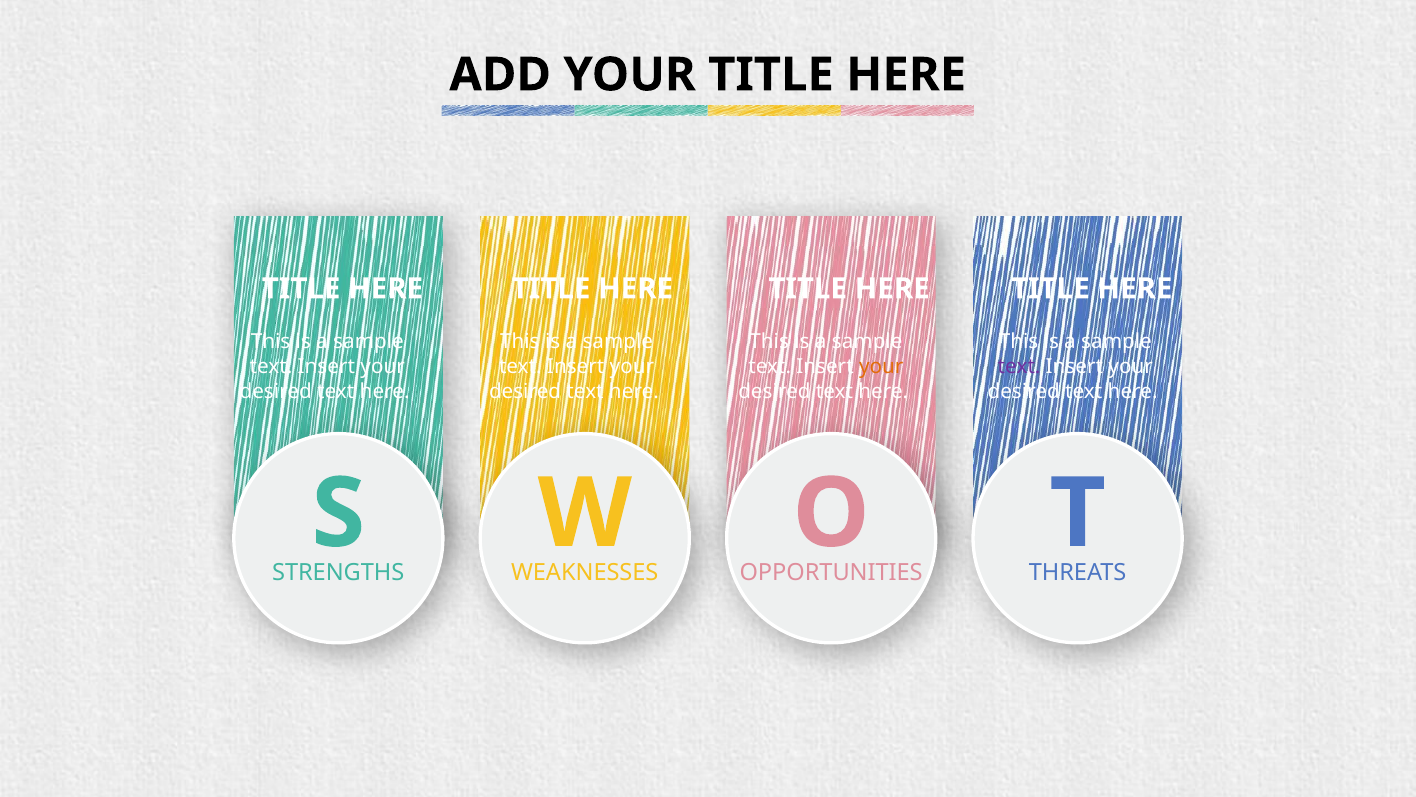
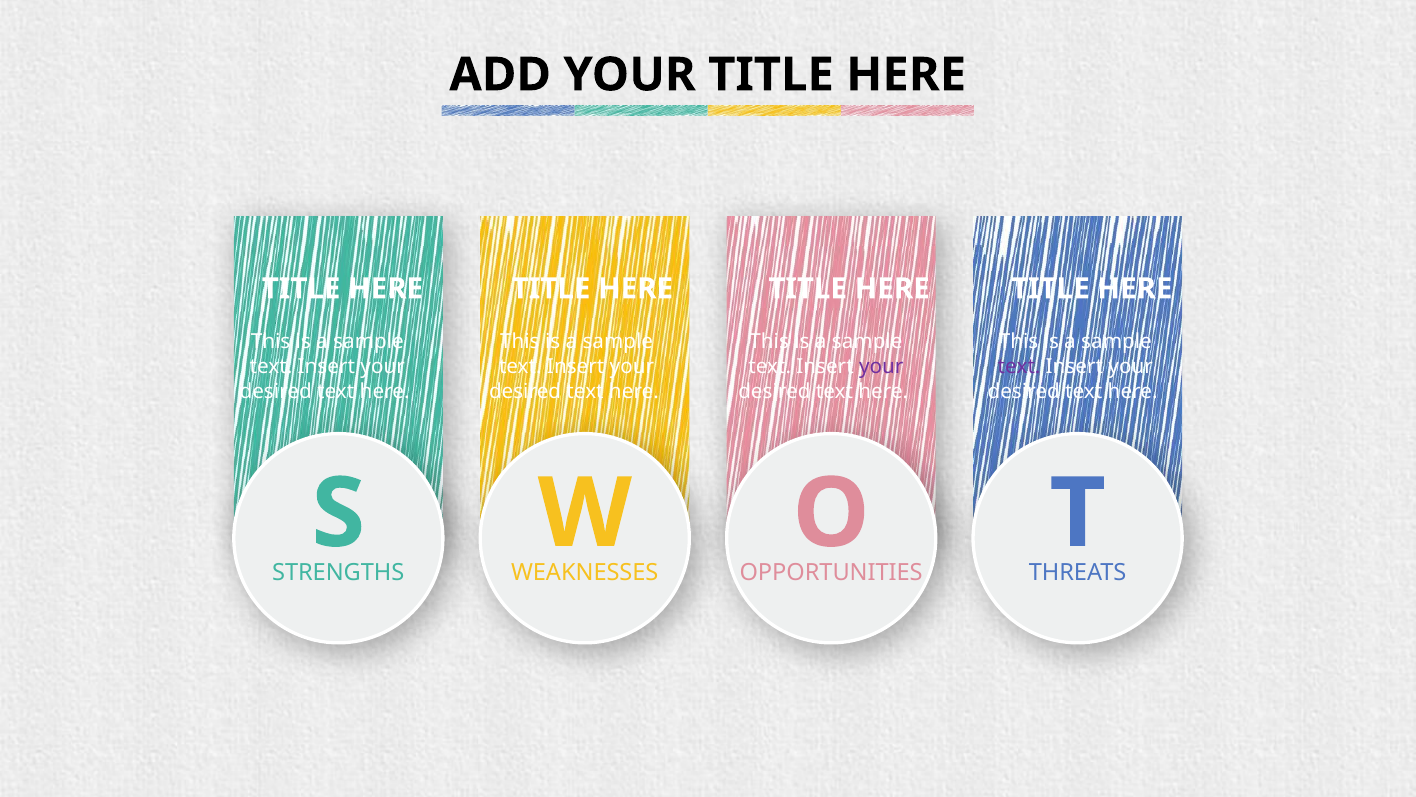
your at (881, 366) colour: orange -> purple
